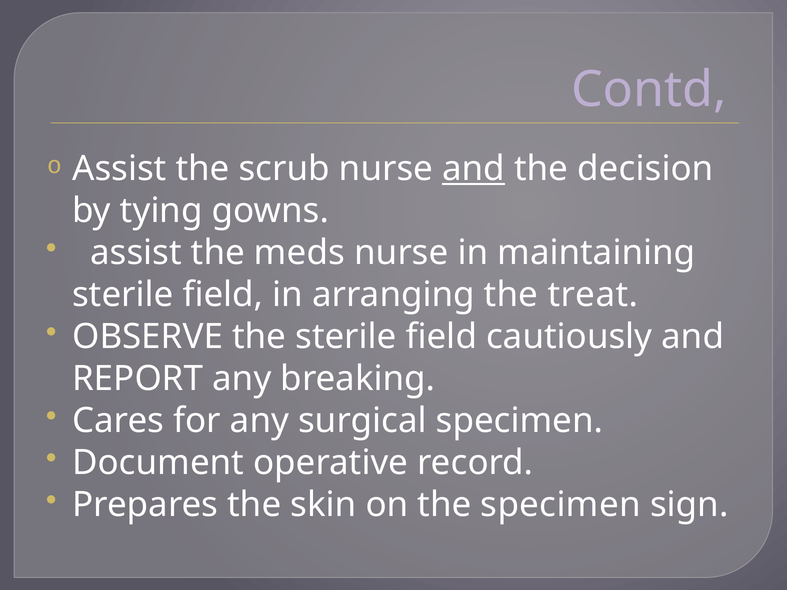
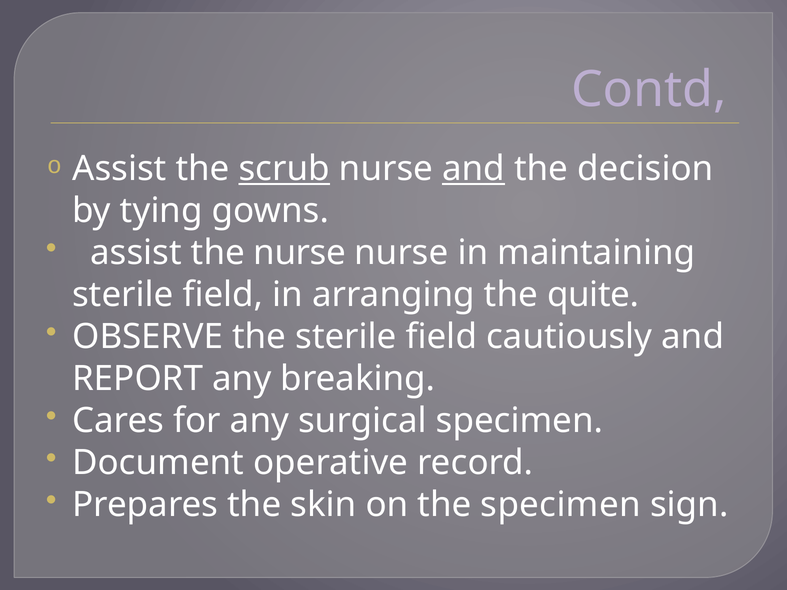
scrub underline: none -> present
the meds: meds -> nurse
treat: treat -> quite
